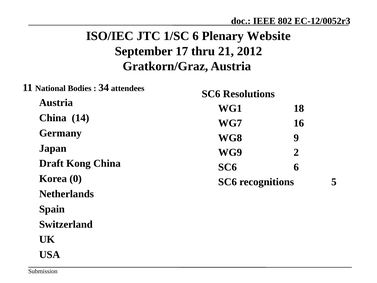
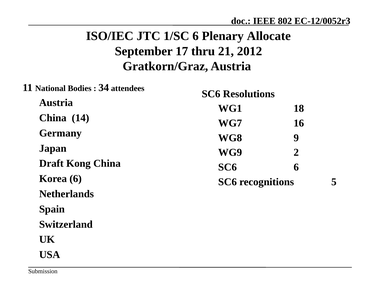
Website: Website -> Allocate
Korea 0: 0 -> 6
